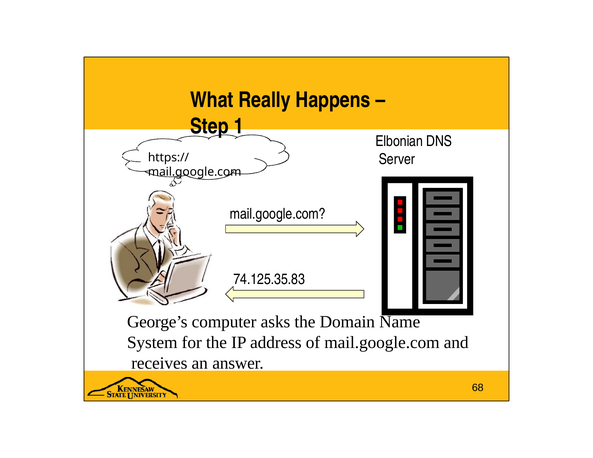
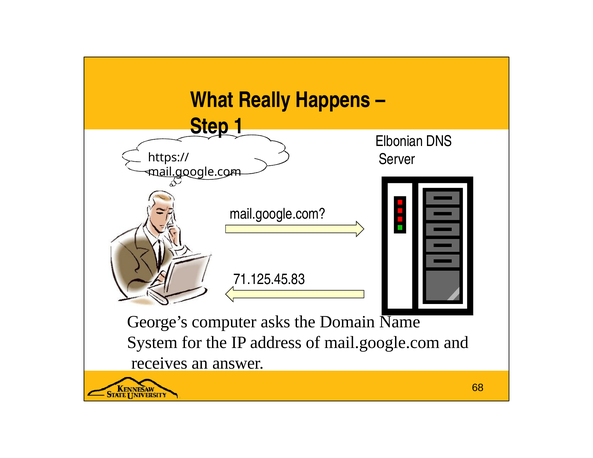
74.125.35.83: 74.125.35.83 -> 71.125.45.83
